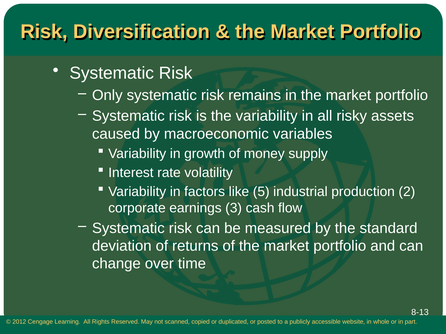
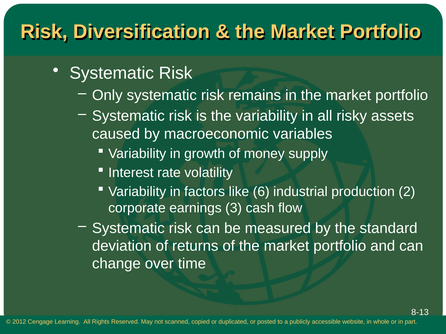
5: 5 -> 6
